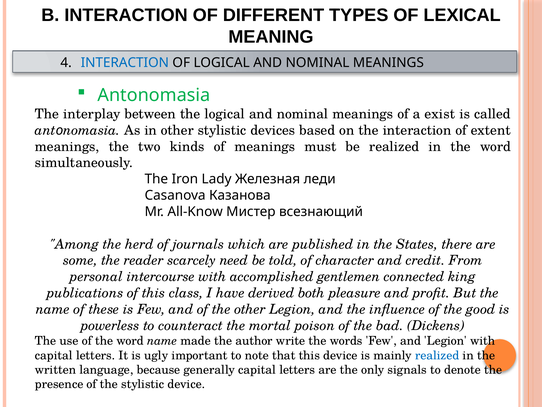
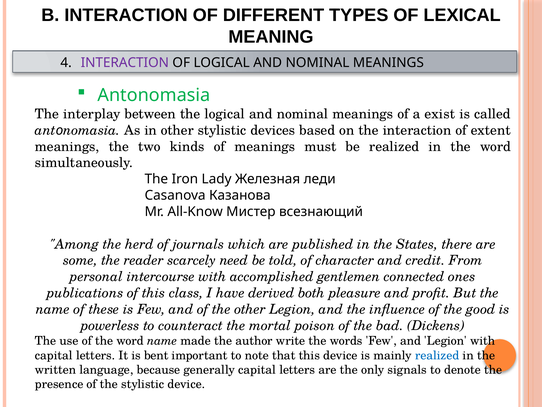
INTERACTION at (125, 63) colour: blue -> purple
king: king -> ones
ugly: ugly -> bent
